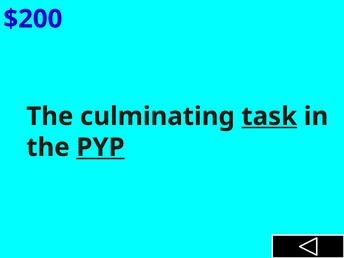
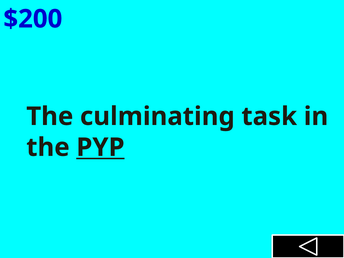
task underline: present -> none
